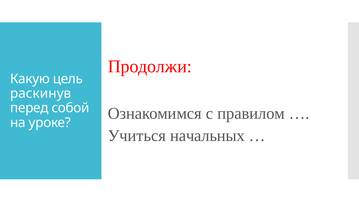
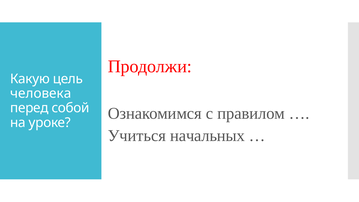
раскинув: раскинув -> человека
